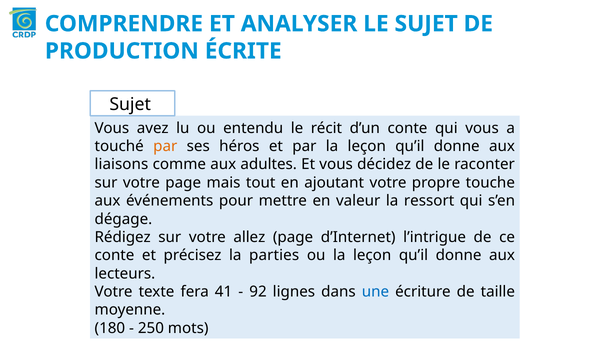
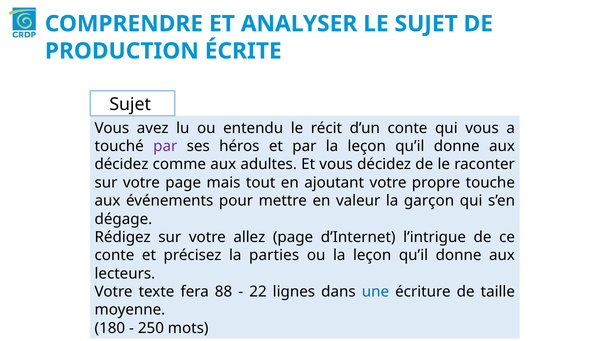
par at (165, 146) colour: orange -> purple
liaisons at (121, 165): liaisons -> décidez
ressort: ressort -> garçon
41: 41 -> 88
92: 92 -> 22
